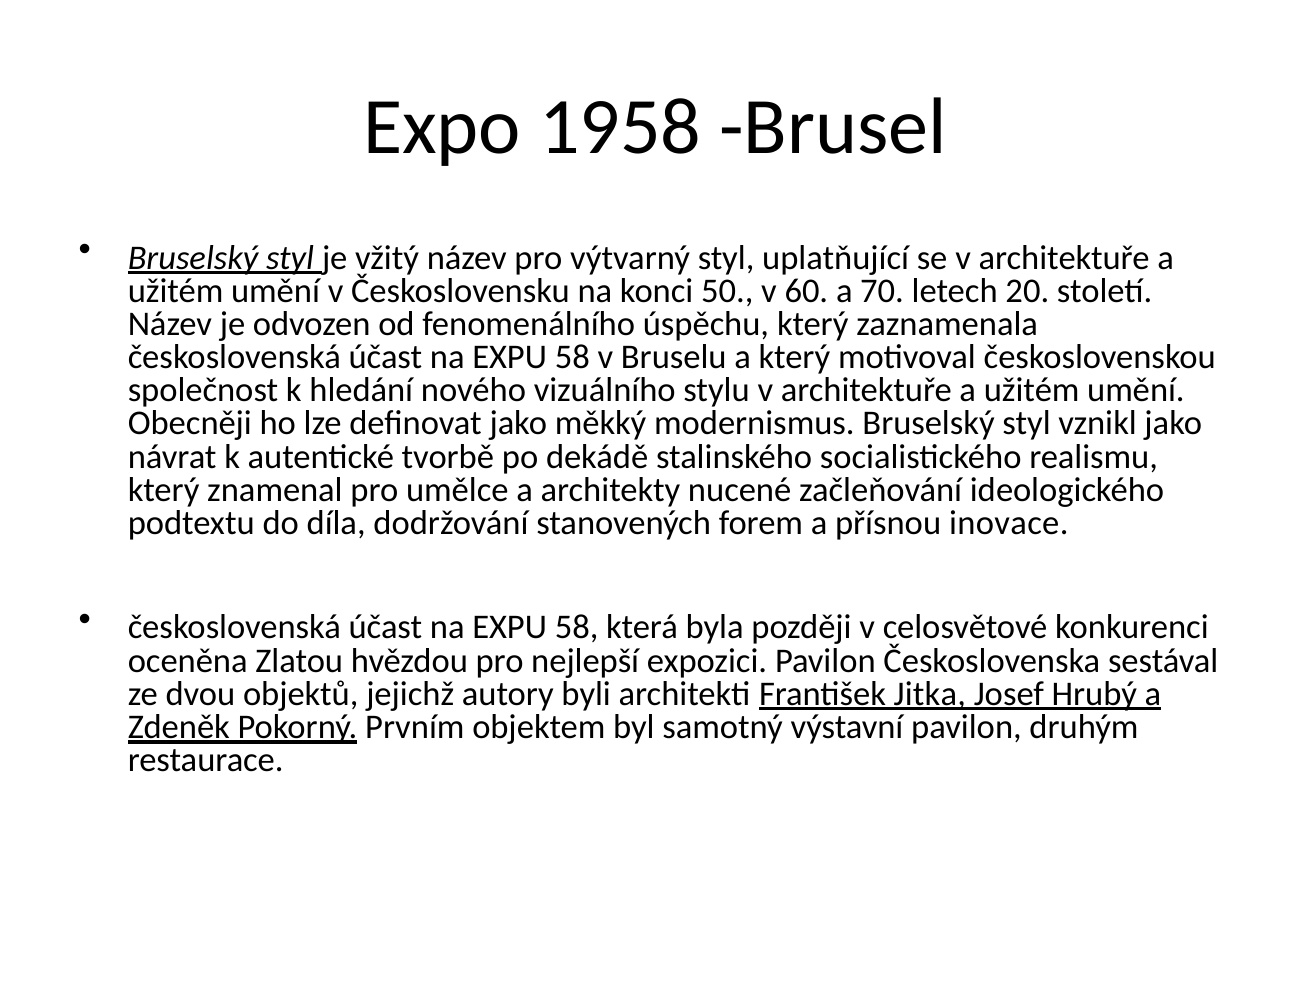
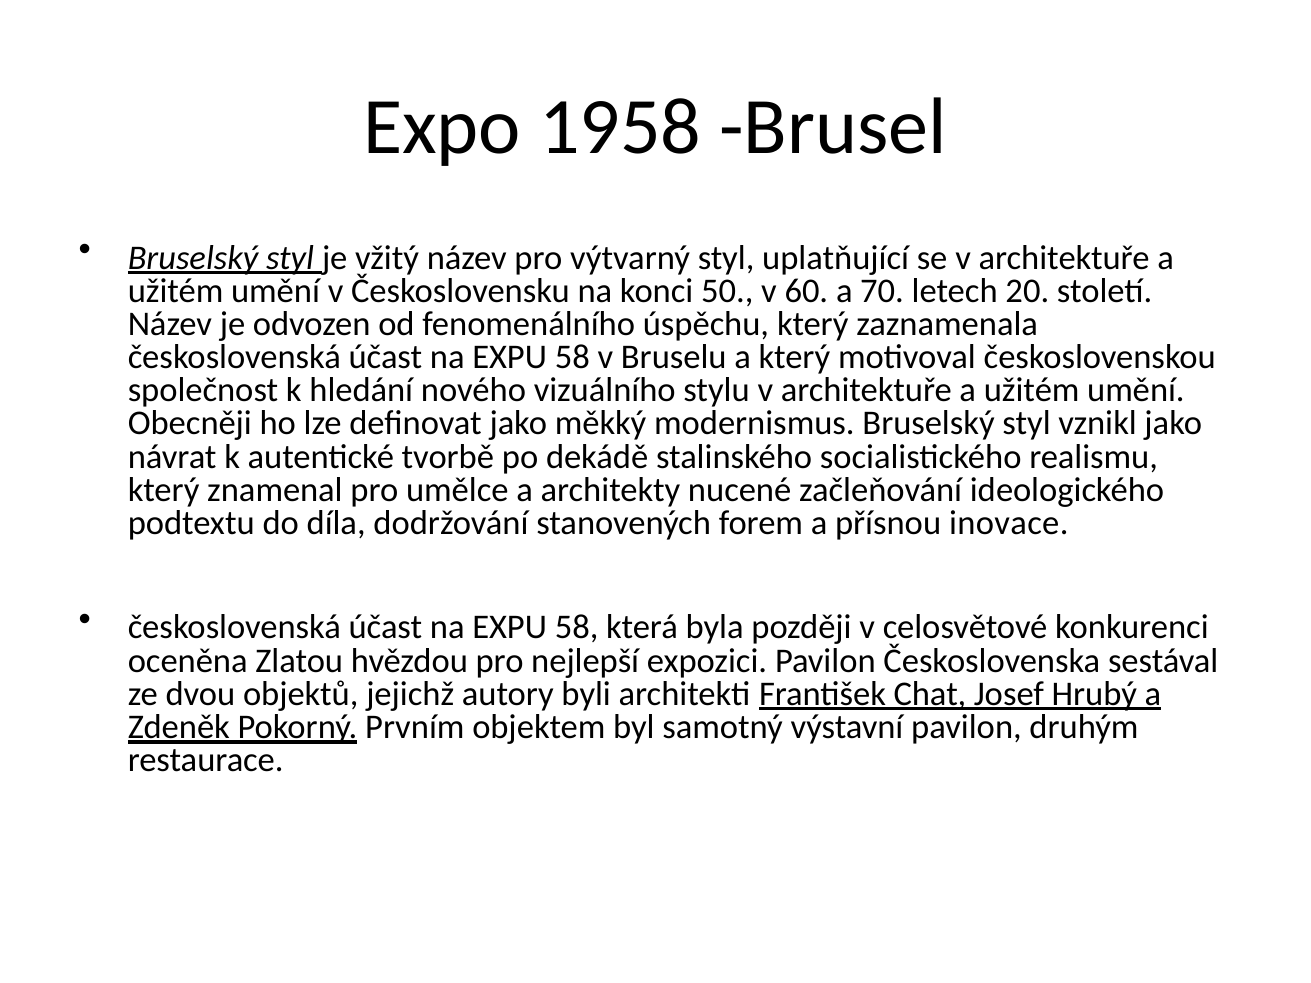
Jitka: Jitka -> Chat
